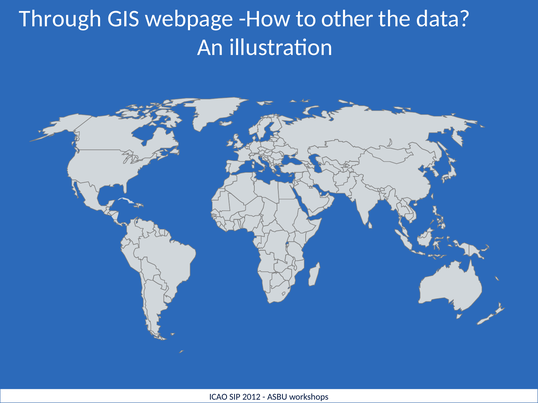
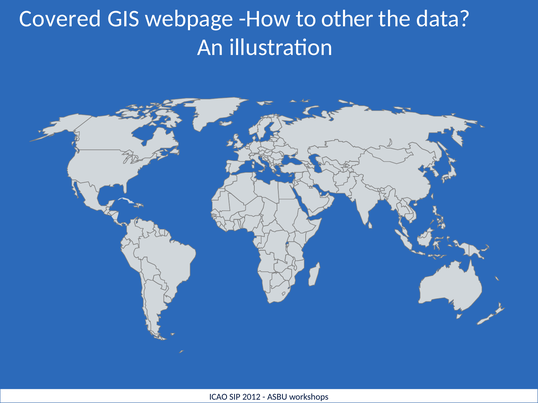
Through: Through -> Covered
